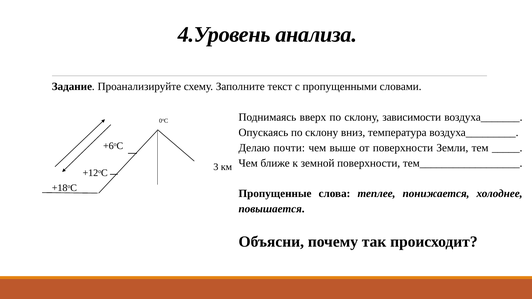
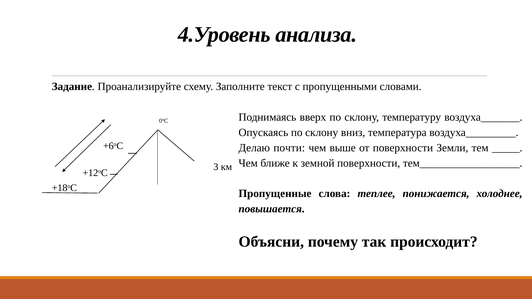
зависимости: зависимости -> температуру
